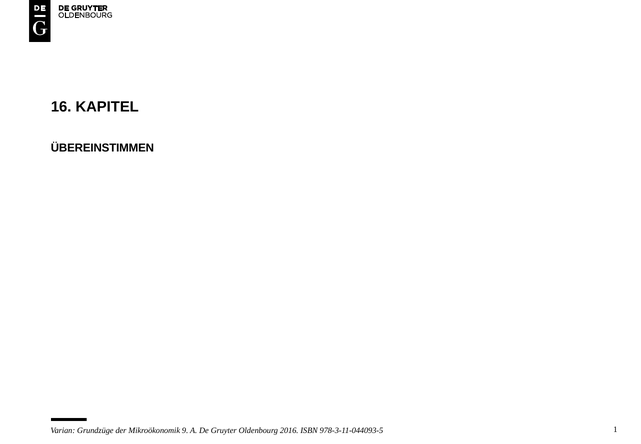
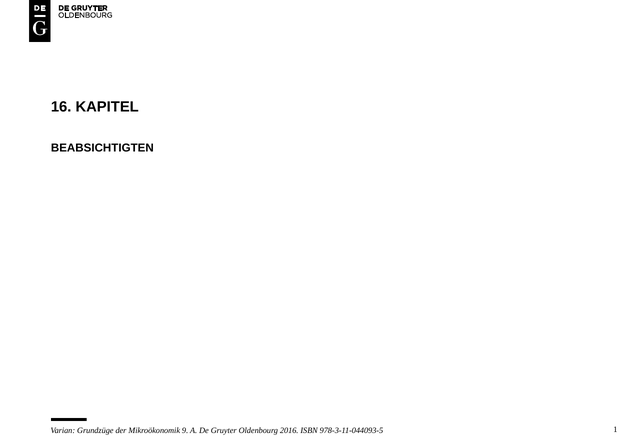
ÜBEREINSTIMMEN: ÜBEREINSTIMMEN -> BEABSICHTIGTEN
